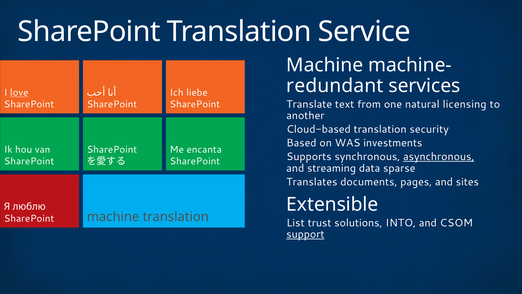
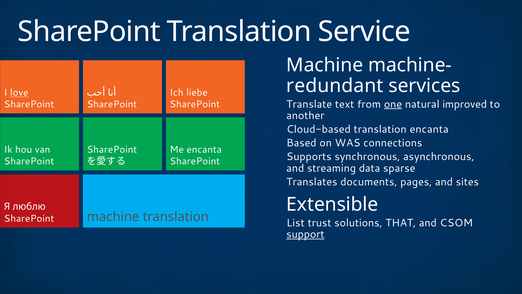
one underline: none -> present
licensing: licensing -> improved
translation security: security -> encanta
investments: investments -> connections
asynchronous underline: present -> none
INTO: INTO -> THAT
